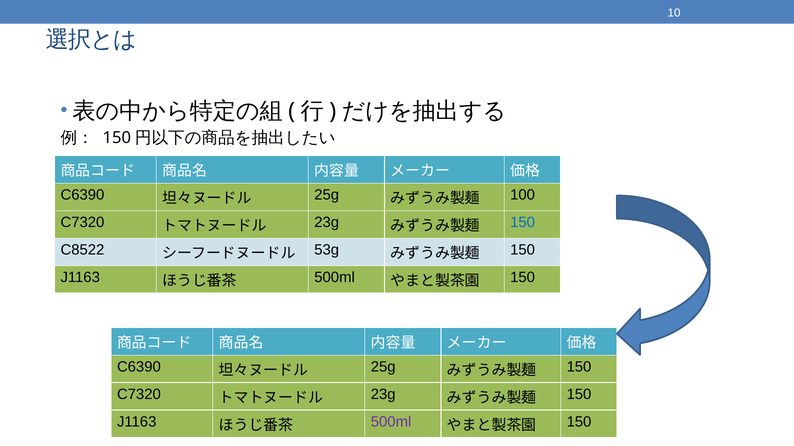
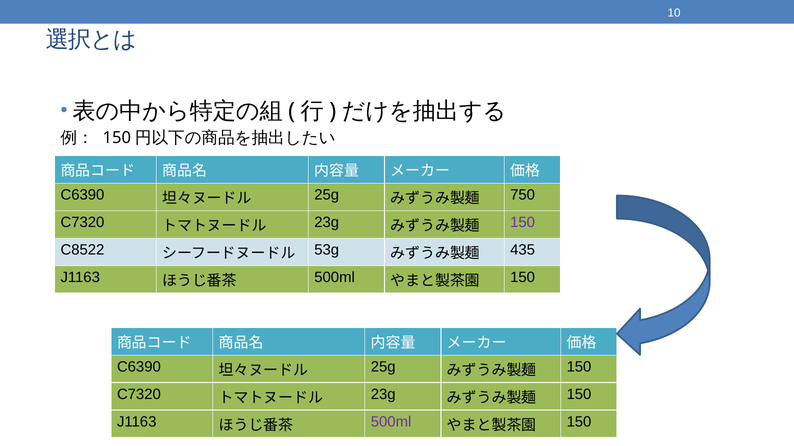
100: 100 -> 750
150 at (523, 223) colour: blue -> purple
150 at (523, 250): 150 -> 435
